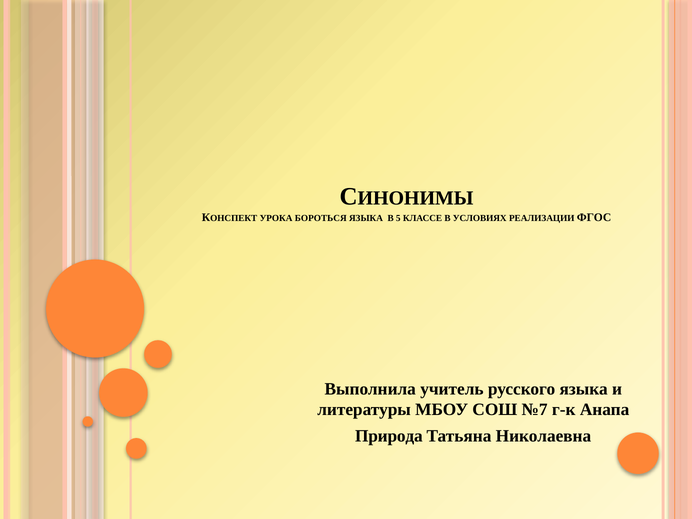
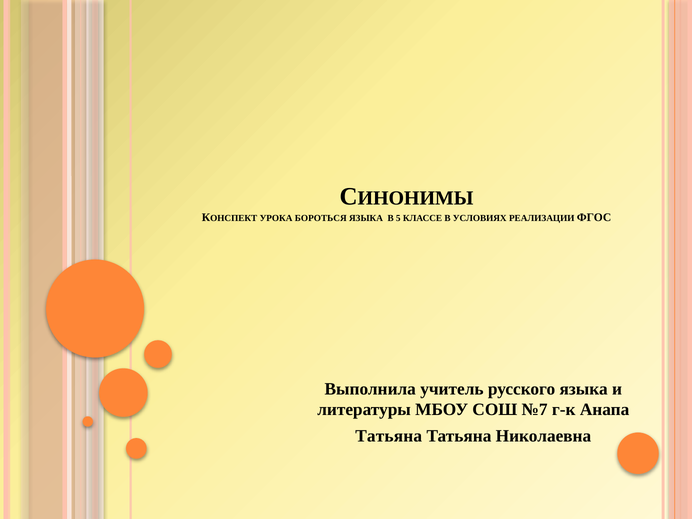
Природа at (389, 436): Природа -> Татьяна
